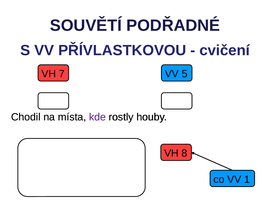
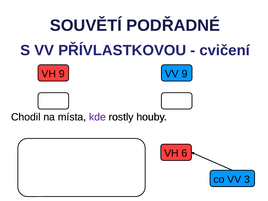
VH 7: 7 -> 9
VV 5: 5 -> 9
8: 8 -> 6
1: 1 -> 3
